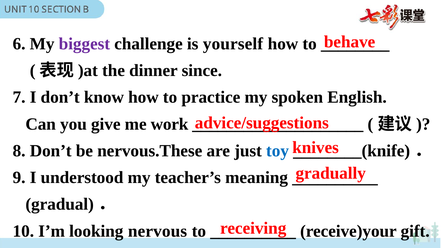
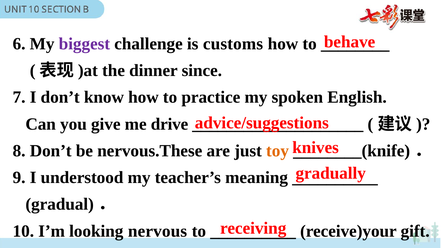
yourself: yourself -> customs
work: work -> drive
toy colour: blue -> orange
